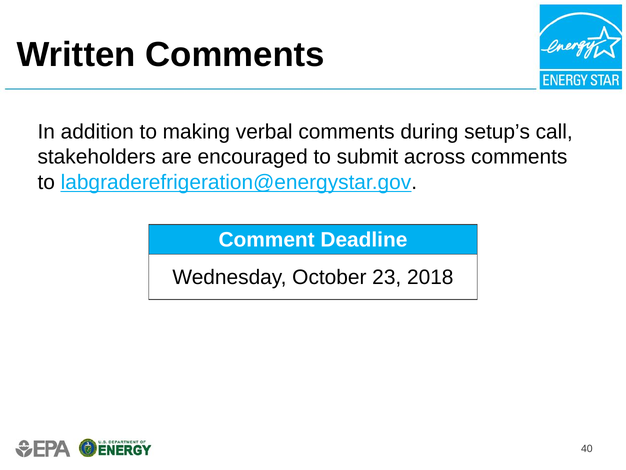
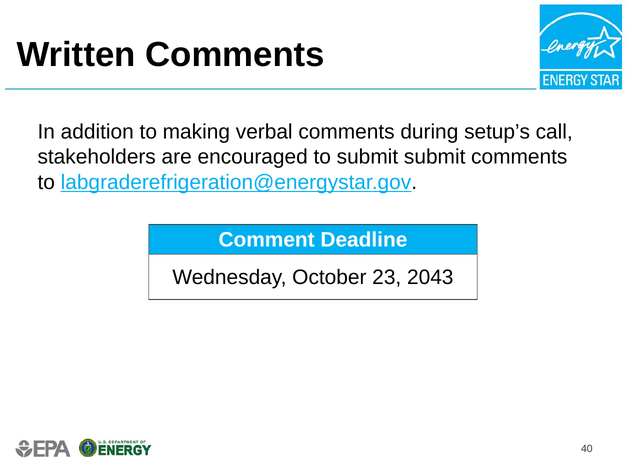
submit across: across -> submit
2018: 2018 -> 2043
